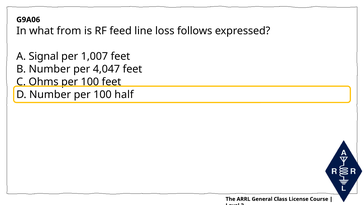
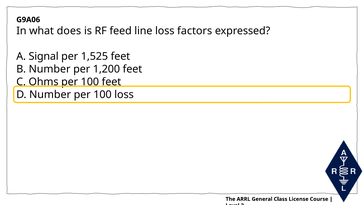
from: from -> does
follows: follows -> factors
1,007: 1,007 -> 1,525
4,047: 4,047 -> 1,200
100 half: half -> loss
